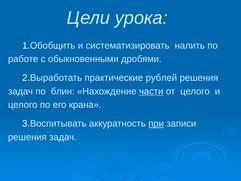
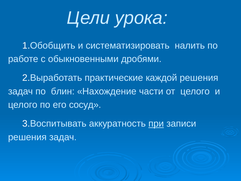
рублей: рублей -> каждой
части underline: present -> none
крана: крана -> сосуд
